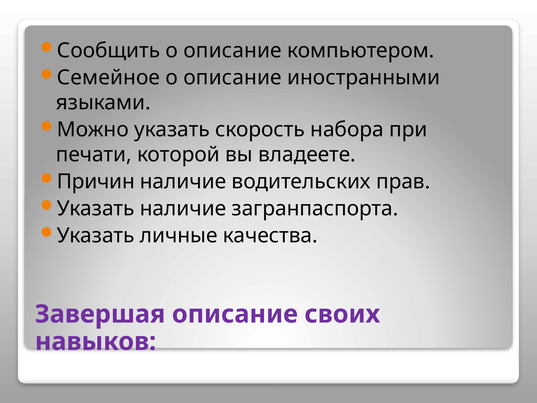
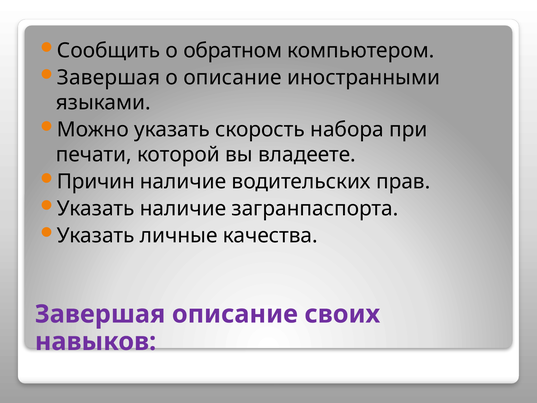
Сообщить о описание: описание -> обратном
Семейное at (109, 77): Семейное -> Завершая
